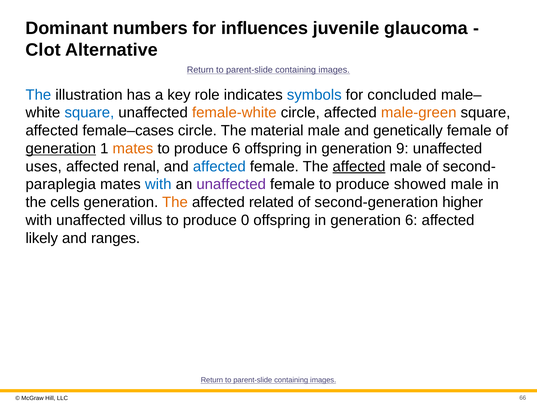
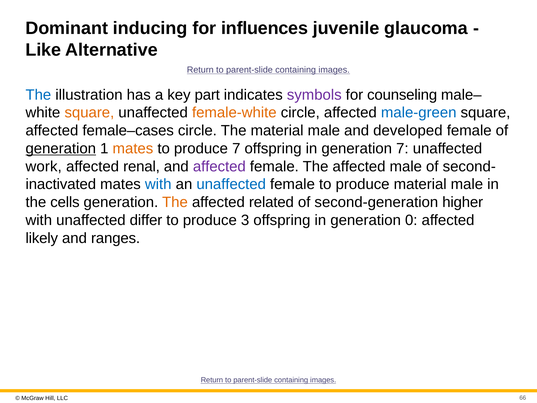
numbers: numbers -> inducing
Clot: Clot -> Like
role: role -> part
symbols colour: blue -> purple
concluded: concluded -> counseling
square at (89, 113) colour: blue -> orange
male-green colour: orange -> blue
genetically: genetically -> developed
produce 6: 6 -> 7
generation 9: 9 -> 7
uses: uses -> work
affected at (219, 166) colour: blue -> purple
affected at (359, 166) underline: present -> none
paraplegia: paraplegia -> inactivated
unaffected at (231, 184) colour: purple -> blue
produce showed: showed -> material
villus: villus -> differ
0: 0 -> 3
generation 6: 6 -> 0
